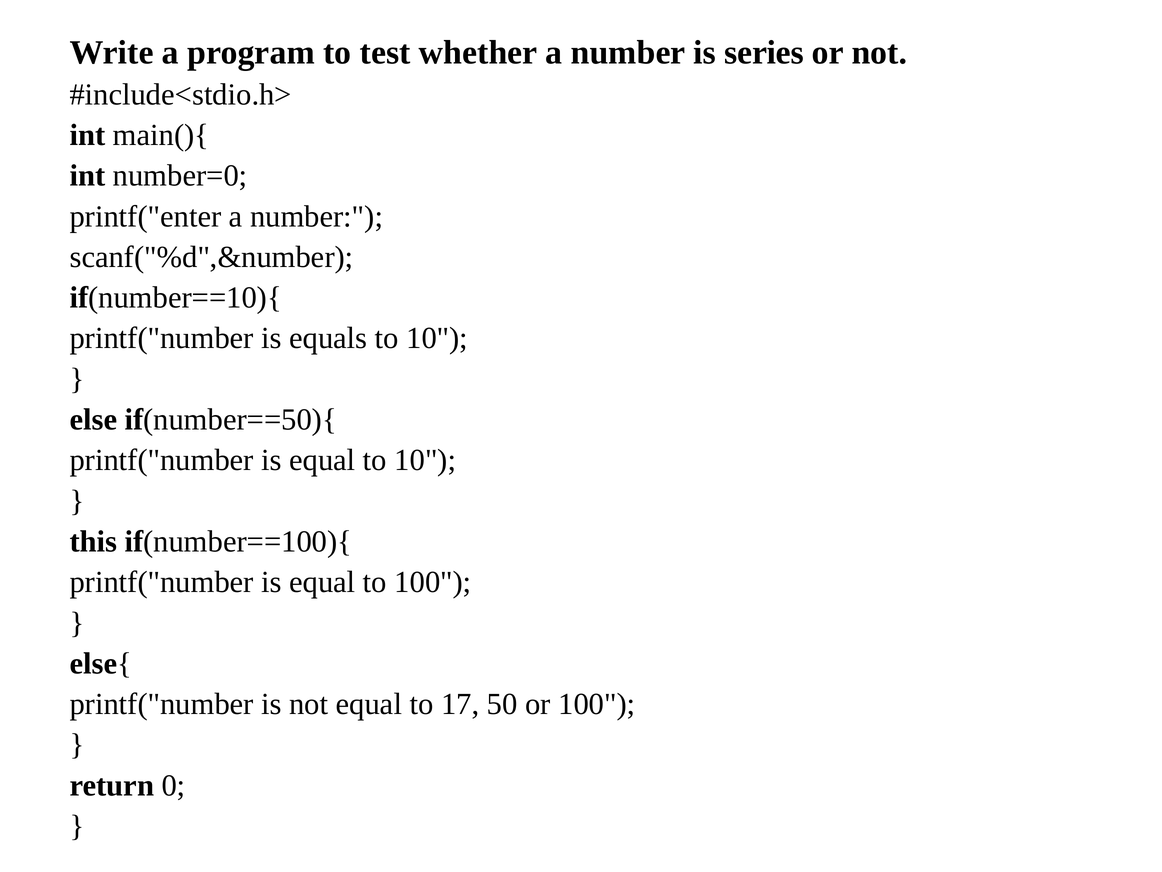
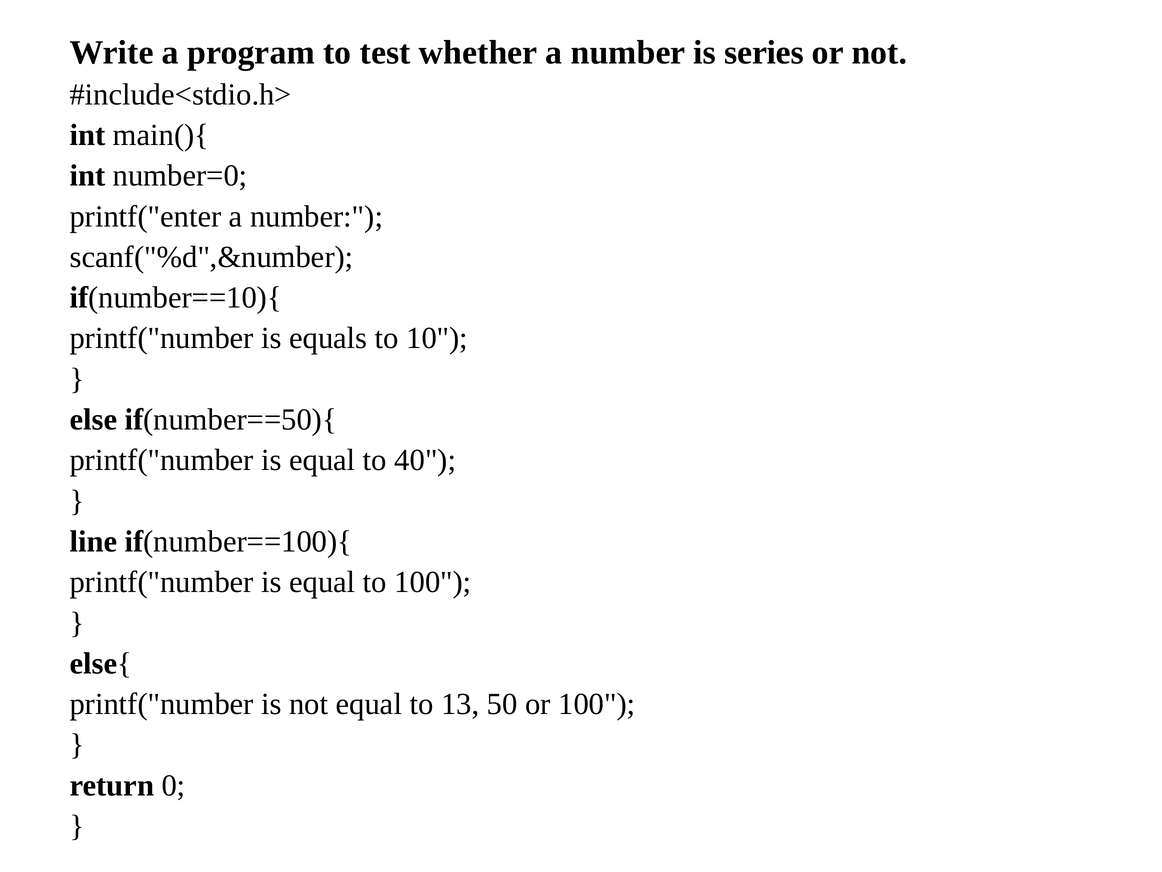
equal to 10: 10 -> 40
this: this -> line
17: 17 -> 13
